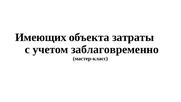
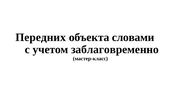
Имеющих: Имеющих -> Передних
затраты: затраты -> словами
